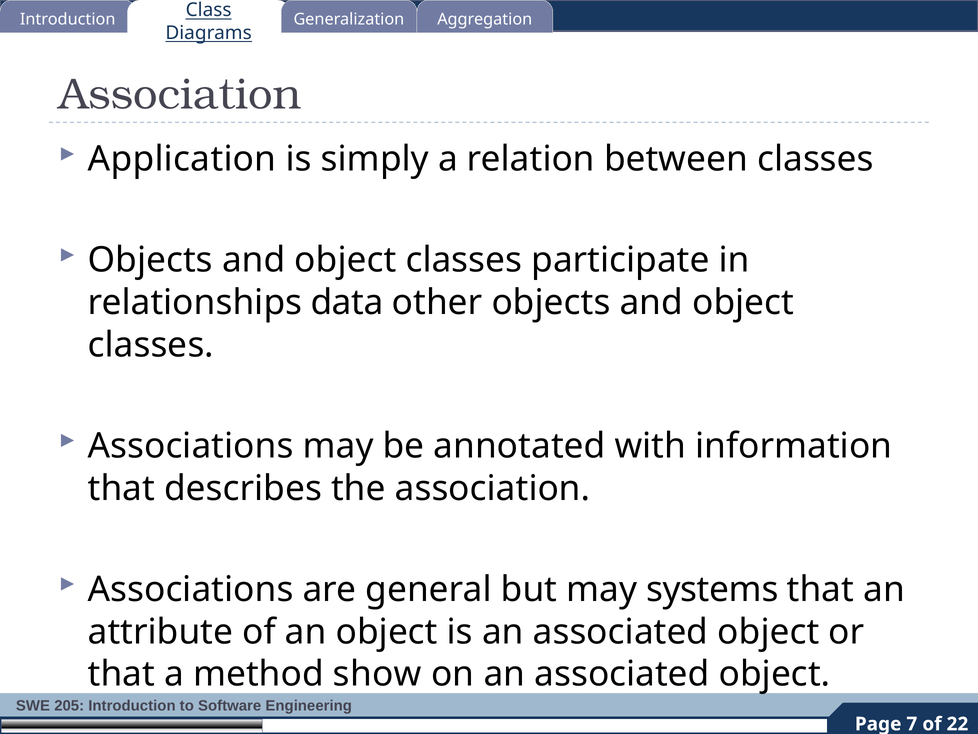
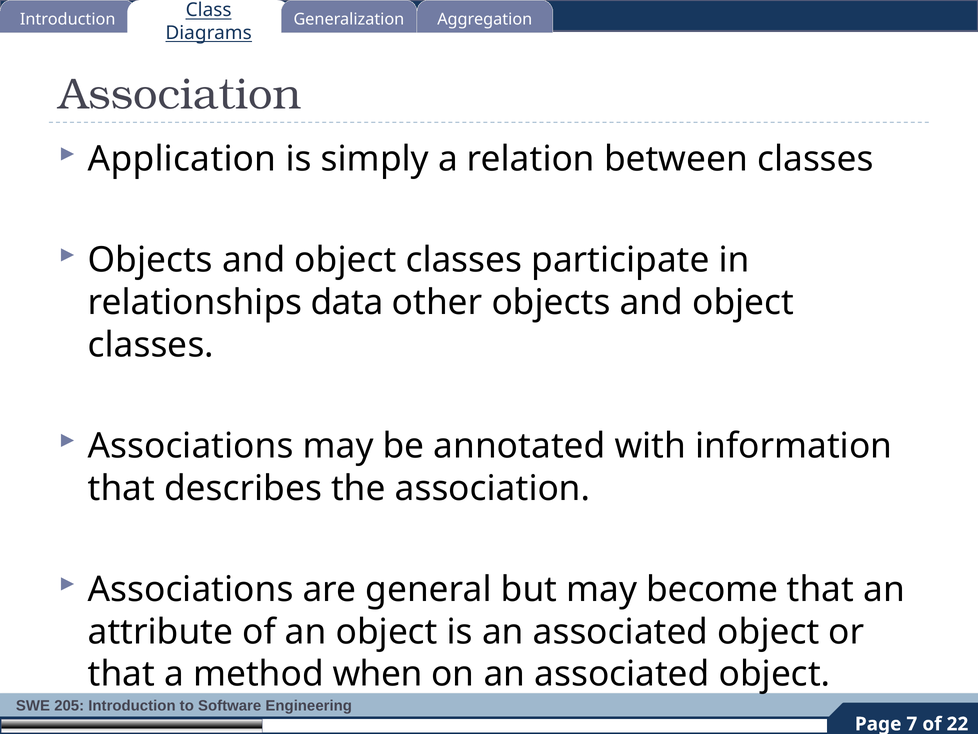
systems: systems -> become
show: show -> when
